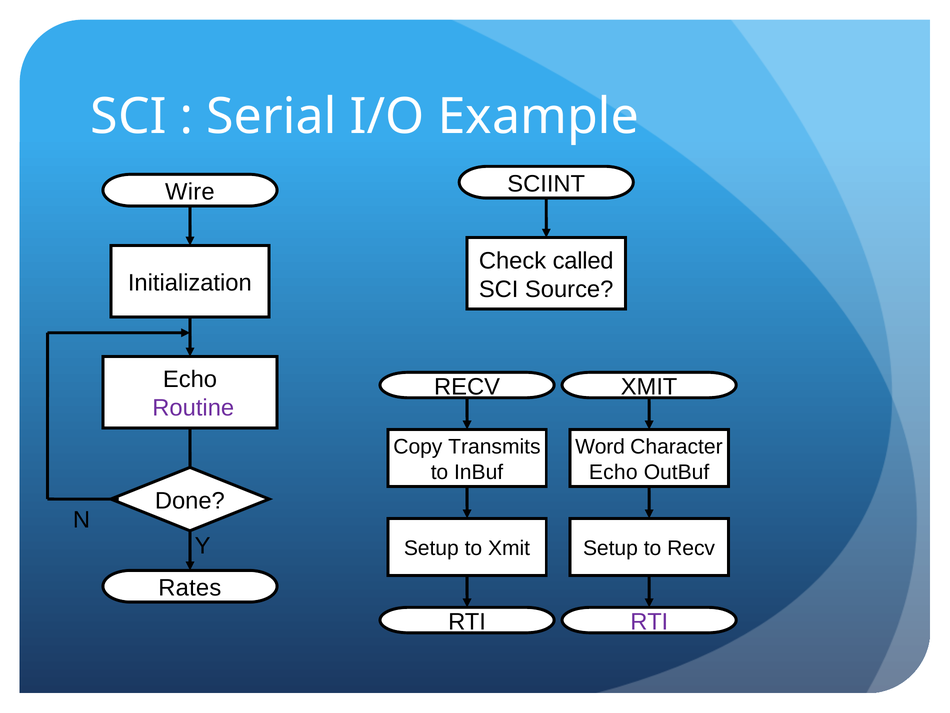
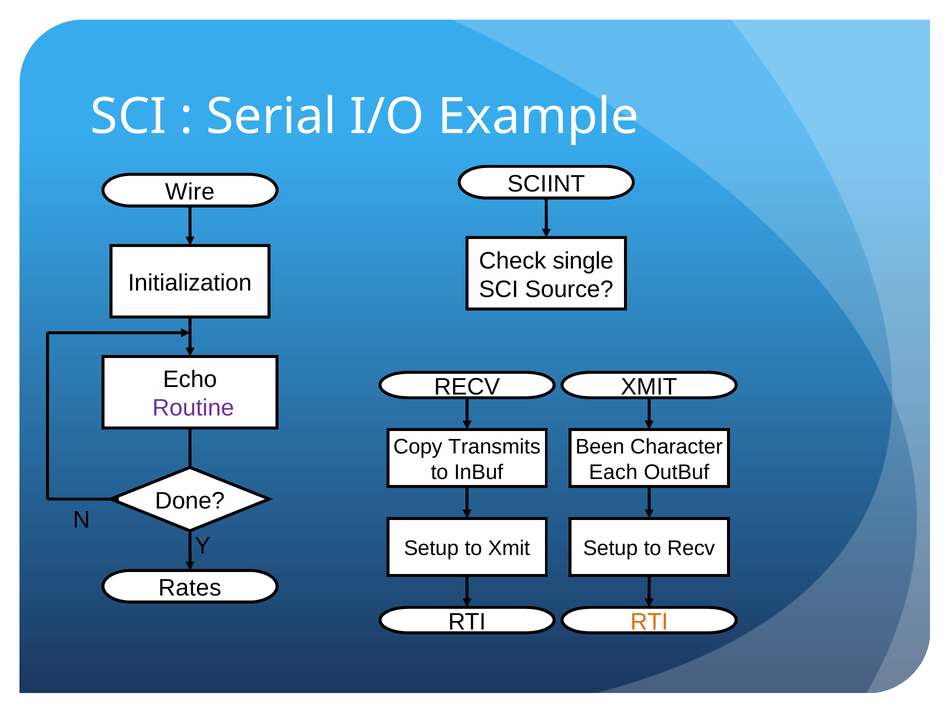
called: called -> single
Word: Word -> Been
Echo at (613, 472): Echo -> Each
RTI at (649, 621) colour: purple -> orange
